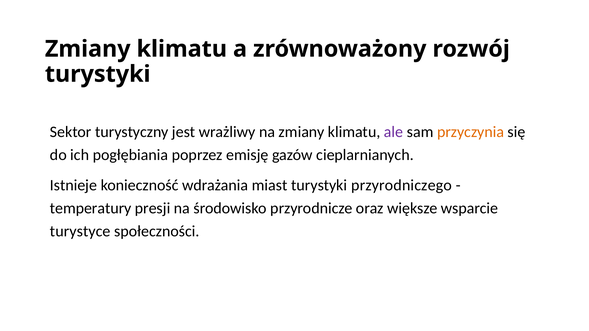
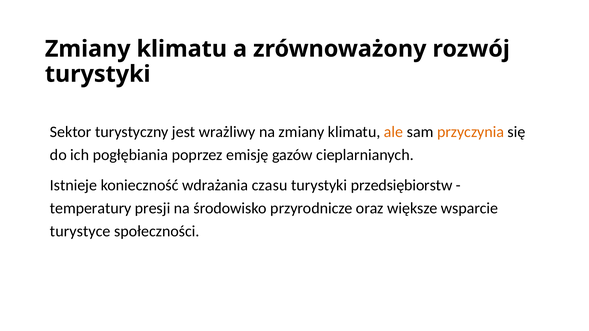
ale colour: purple -> orange
miast: miast -> czasu
przyrodniczego: przyrodniczego -> przedsiębiorstw
